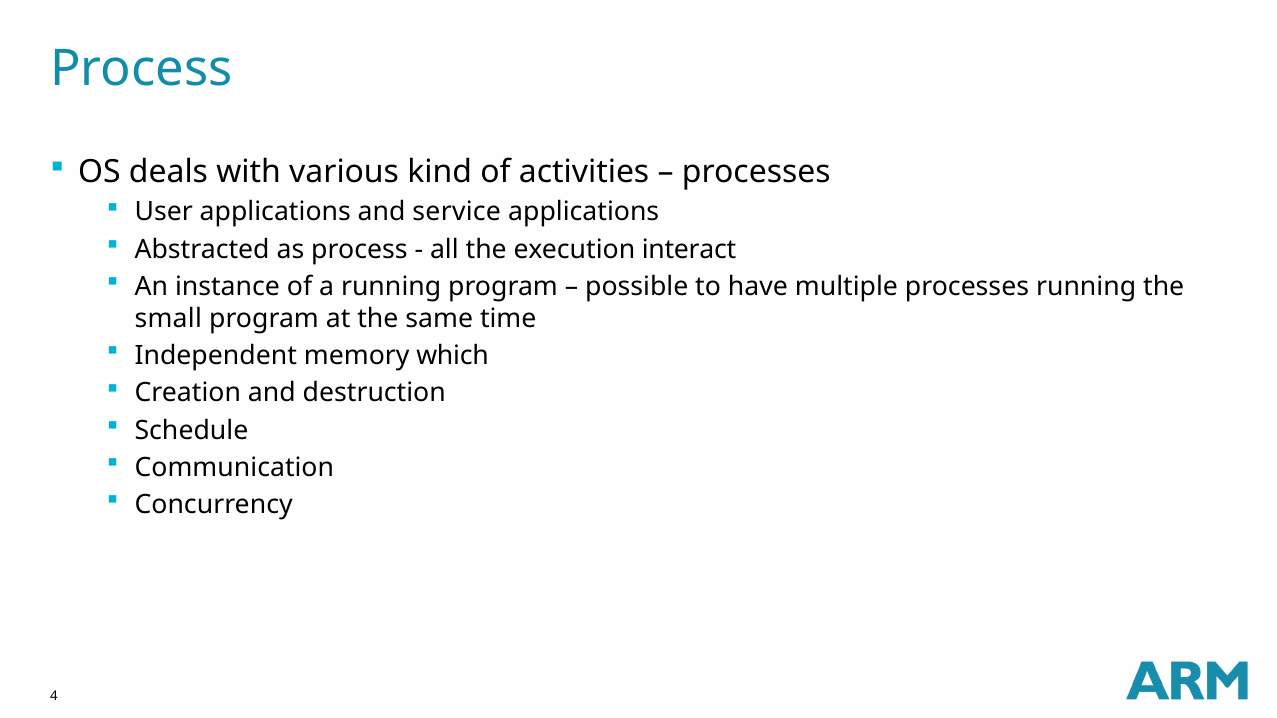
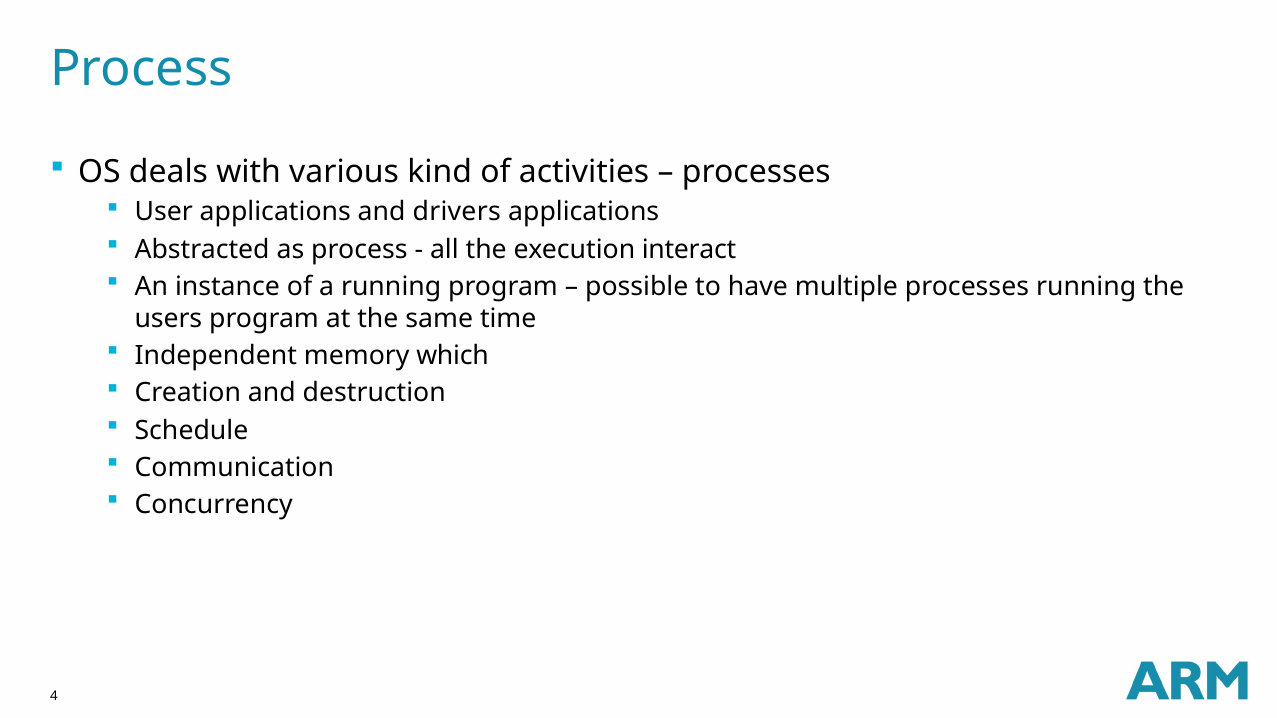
service: service -> drivers
small: small -> users
